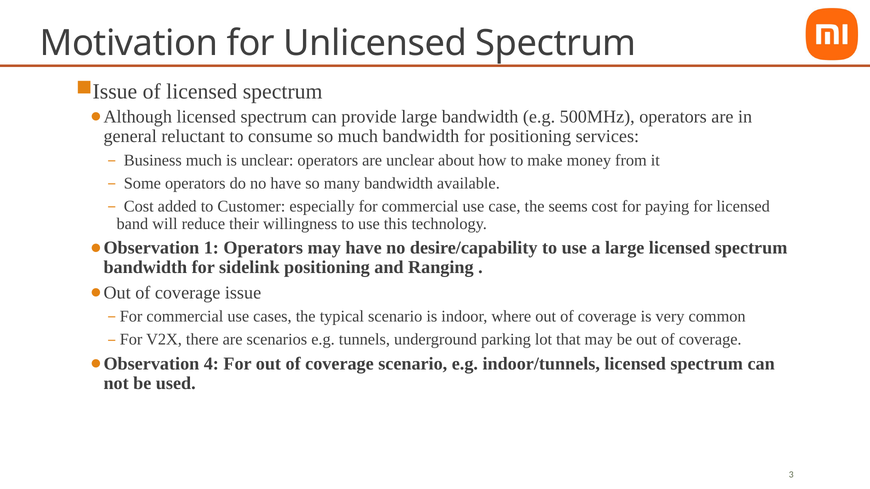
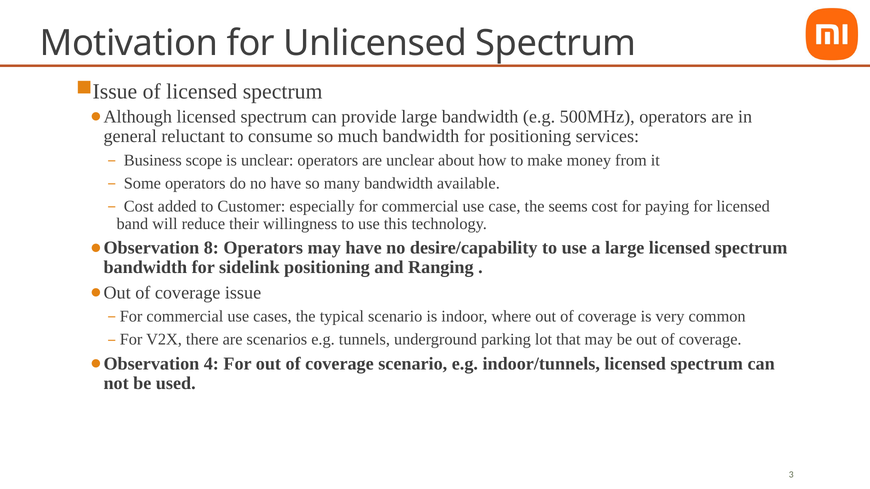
Business much: much -> scope
1: 1 -> 8
